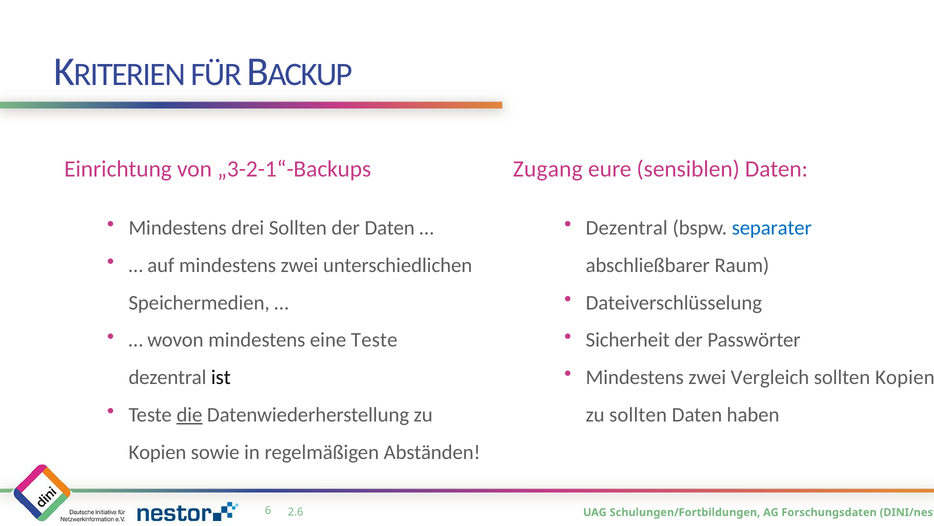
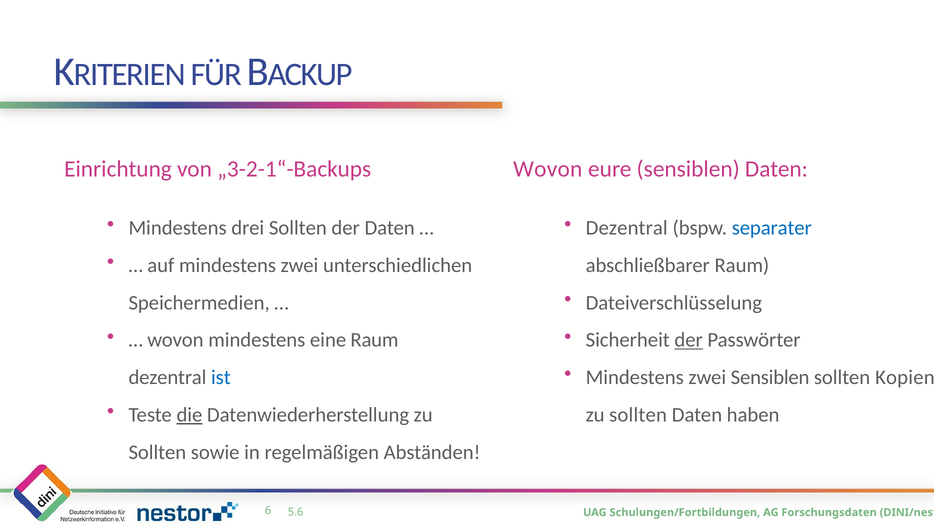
Zugang at (548, 169): Zugang -> Wovon
eine Teste: Teste -> Raum
der at (689, 340) underline: none -> present
zwei Vergleich: Vergleich -> Sensiblen
ist colour: black -> blue
Kopien at (157, 452): Kopien -> Sollten
2.6: 2.6 -> 5.6
